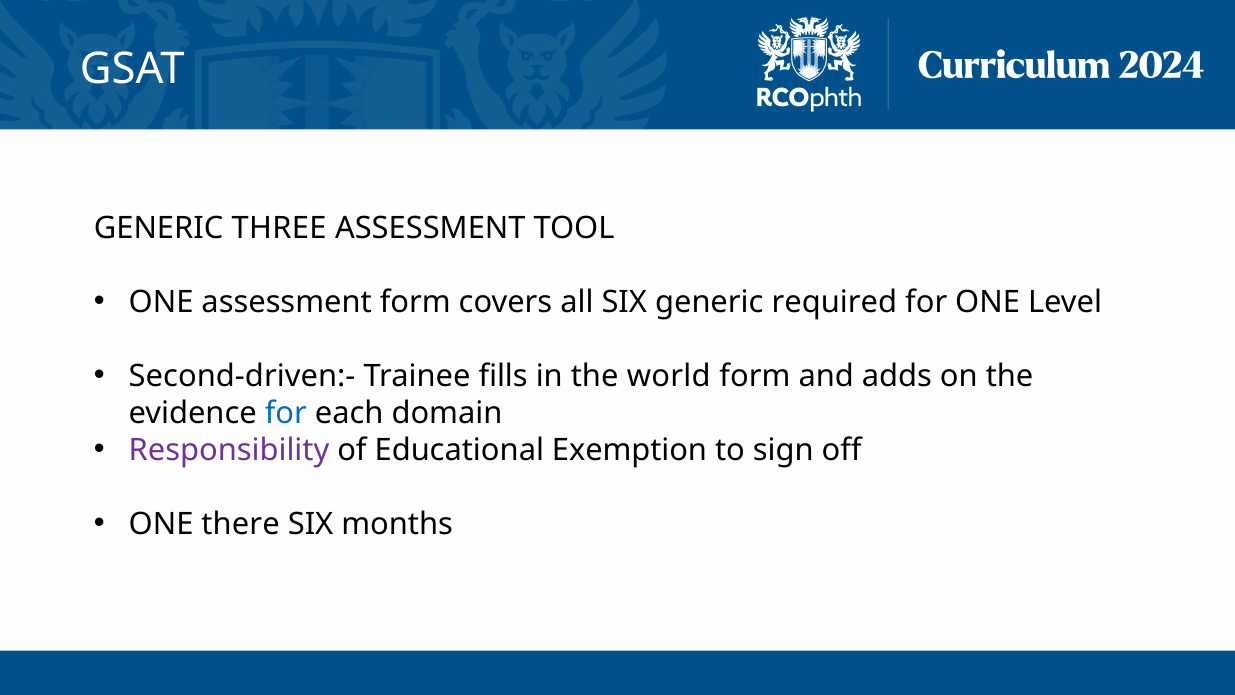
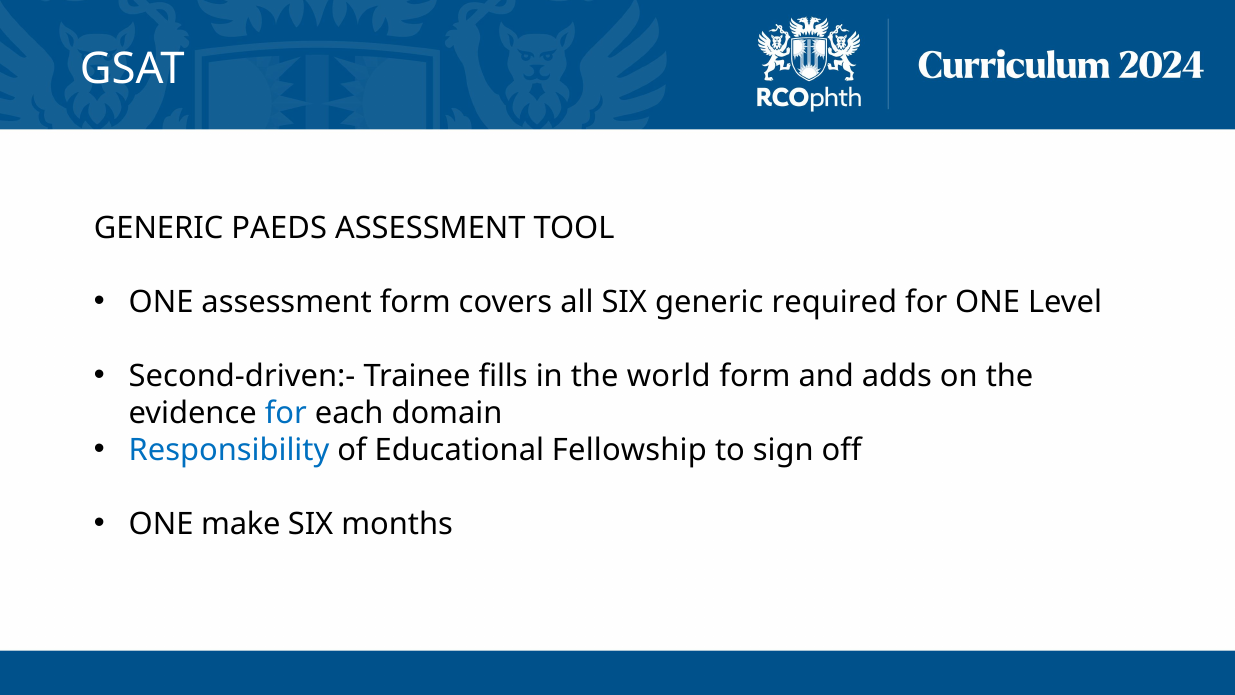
THREE: THREE -> PAEDS
Responsibility colour: purple -> blue
Exemption: Exemption -> Fellowship
there: there -> make
